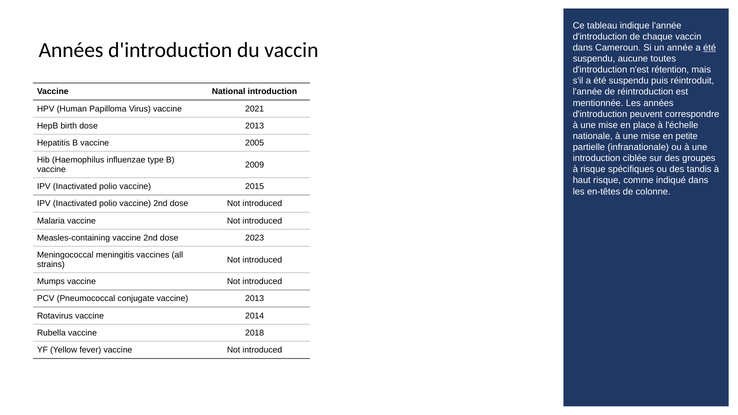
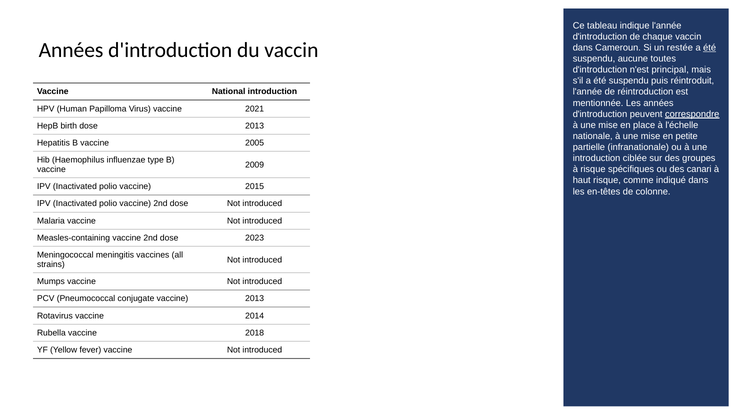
année: année -> restée
rétention: rétention -> principal
correspondre underline: none -> present
tandis: tandis -> canari
